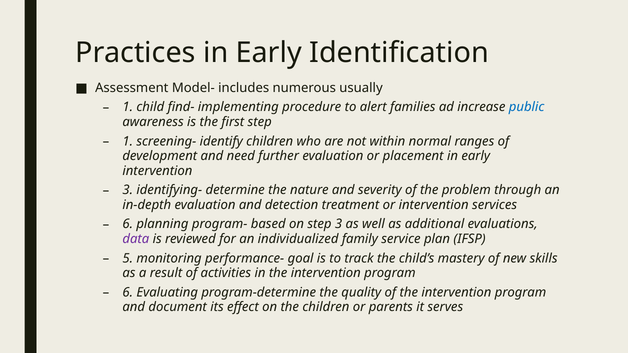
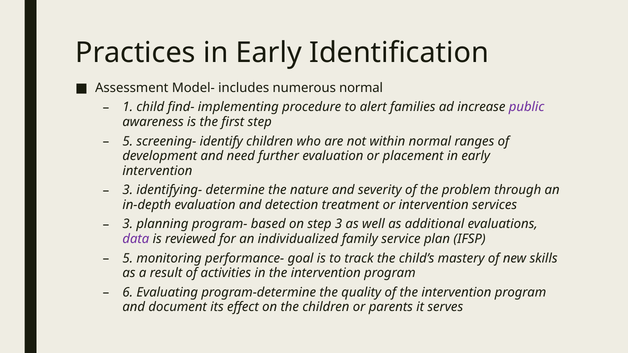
numerous usually: usually -> normal
public colour: blue -> purple
1 at (128, 141): 1 -> 5
6 at (128, 224): 6 -> 3
